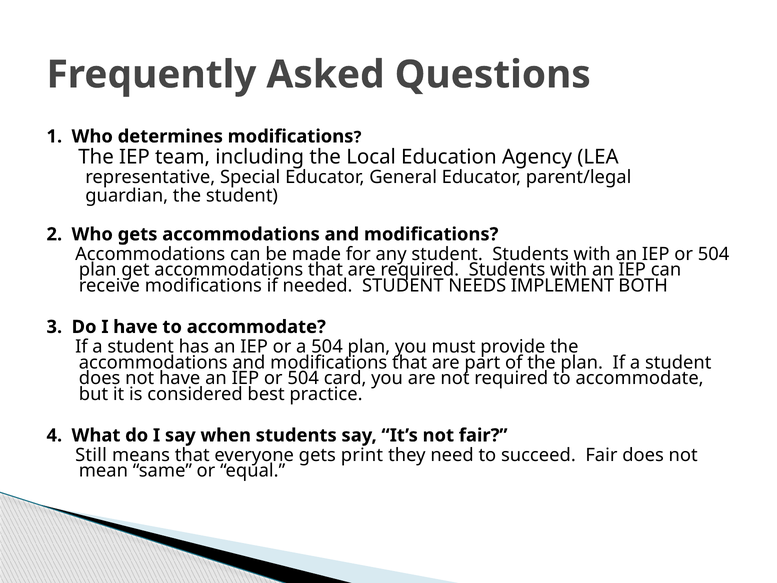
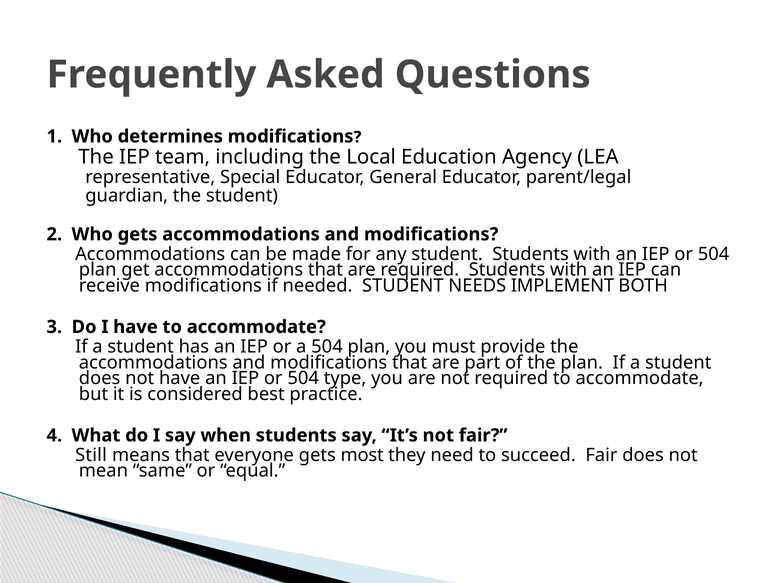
card: card -> type
print: print -> most
